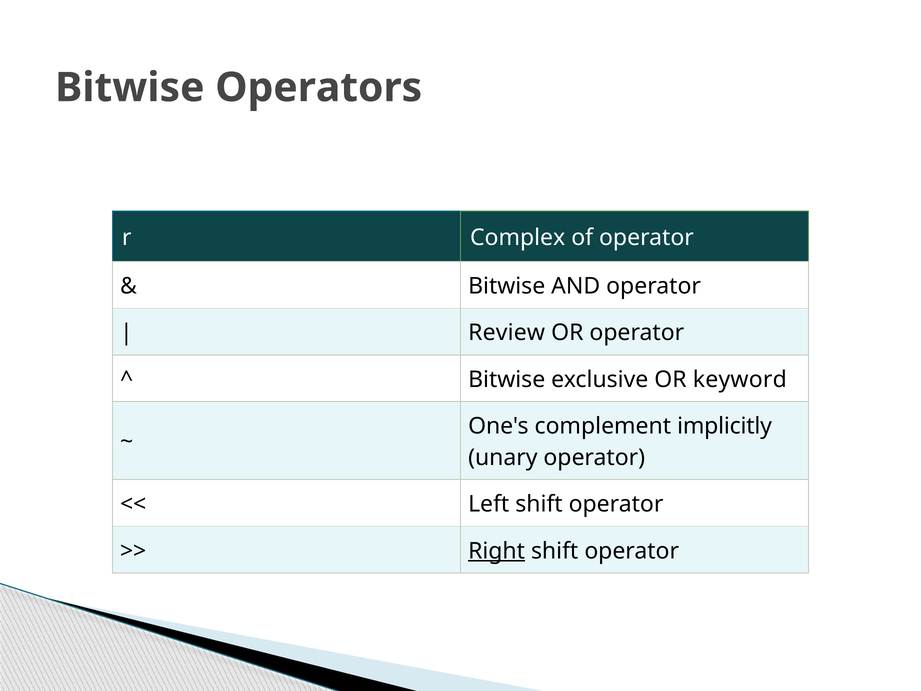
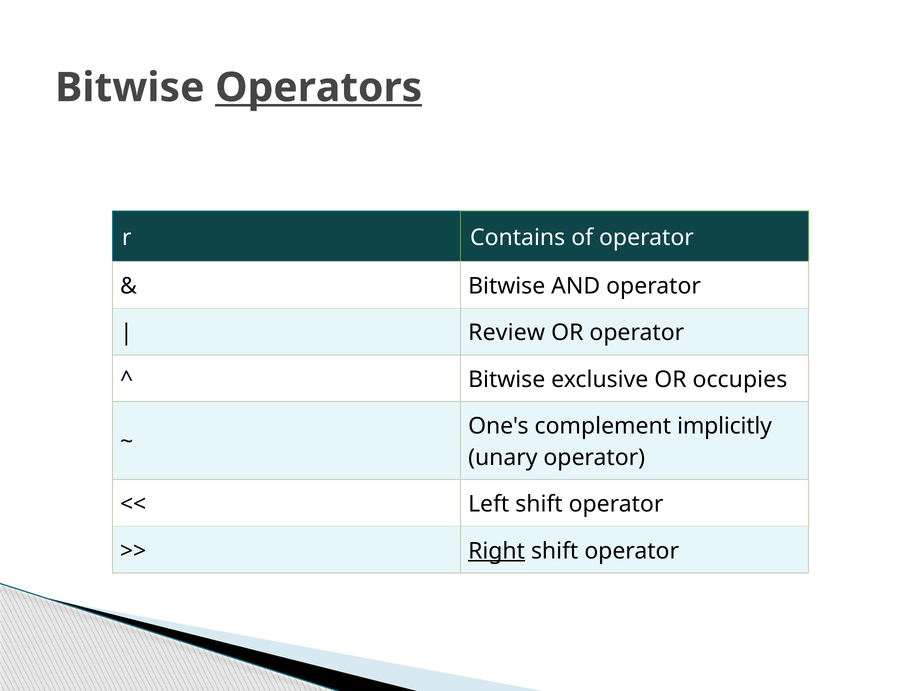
Operators underline: none -> present
Complex: Complex -> Contains
keyword: keyword -> occupies
